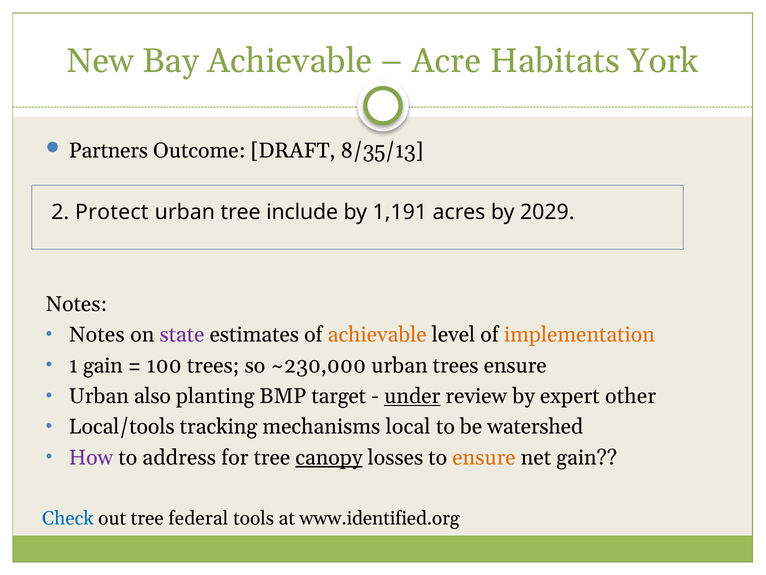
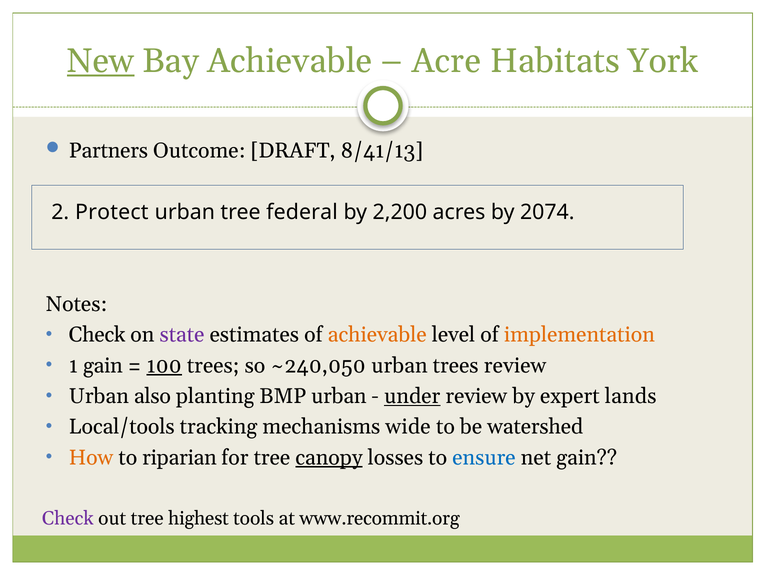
New underline: none -> present
8/35/13: 8/35/13 -> 8/41/13
include: include -> federal
1,191: 1,191 -> 2,200
2029: 2029 -> 2074
Notes at (97, 335): Notes -> Check
100 underline: none -> present
~230,000: ~230,000 -> ~240,050
trees ensure: ensure -> review
BMP target: target -> urban
other: other -> lands
local: local -> wide
How colour: purple -> orange
address: address -> riparian
ensure at (484, 457) colour: orange -> blue
Check at (68, 518) colour: blue -> purple
federal: federal -> highest
www.identified.org: www.identified.org -> www.recommit.org
